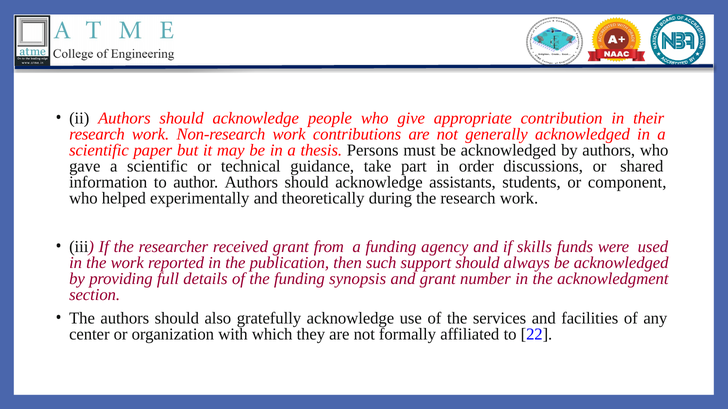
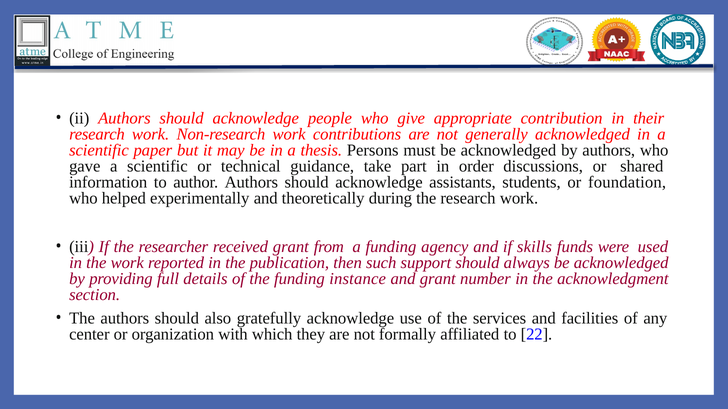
component: component -> foundation
synopsis: synopsis -> instance
